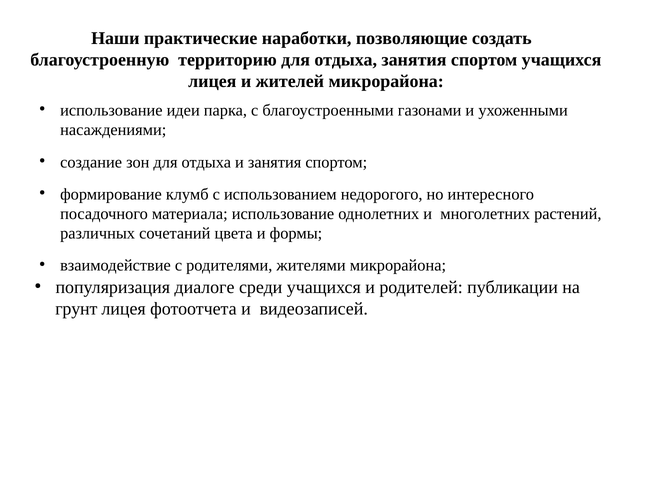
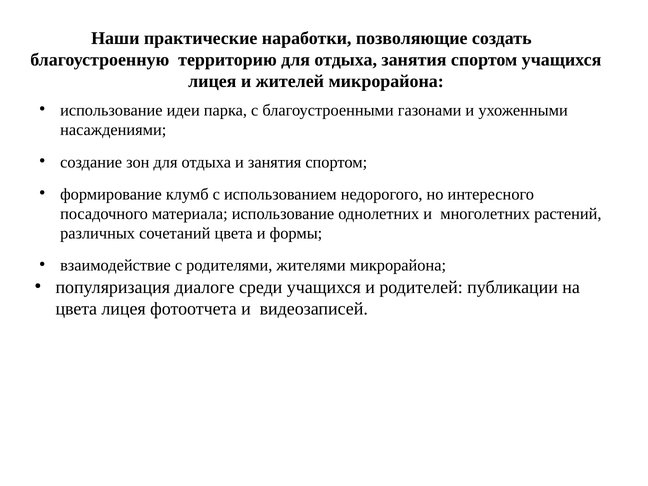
грунт at (76, 309): грунт -> цвета
